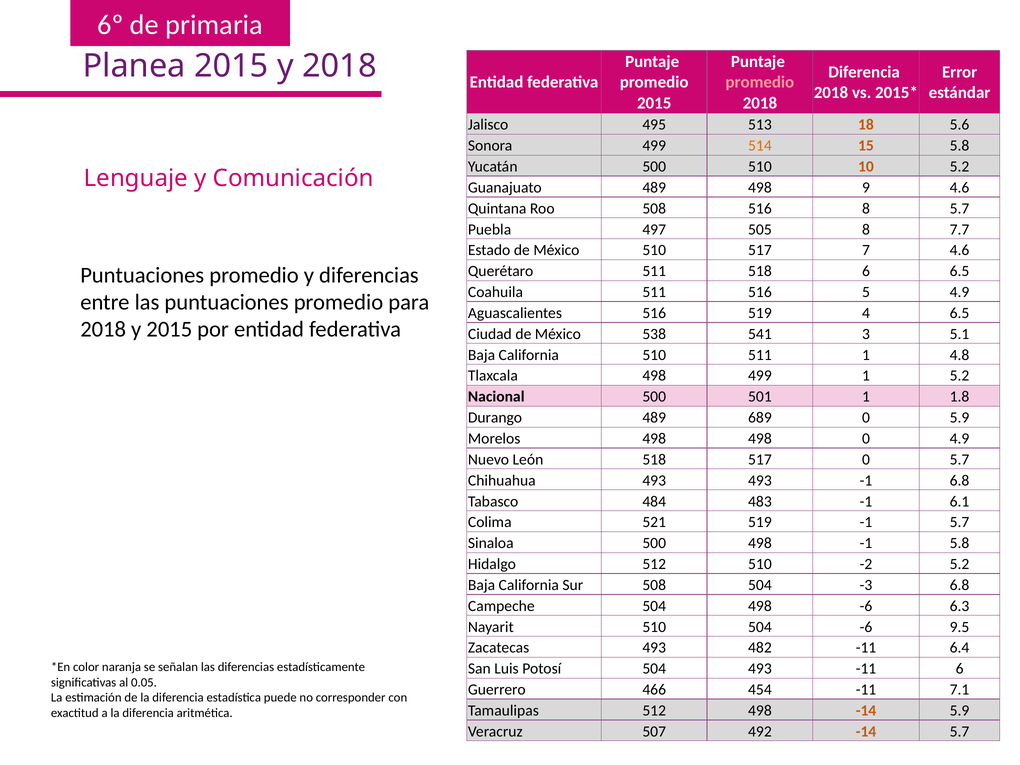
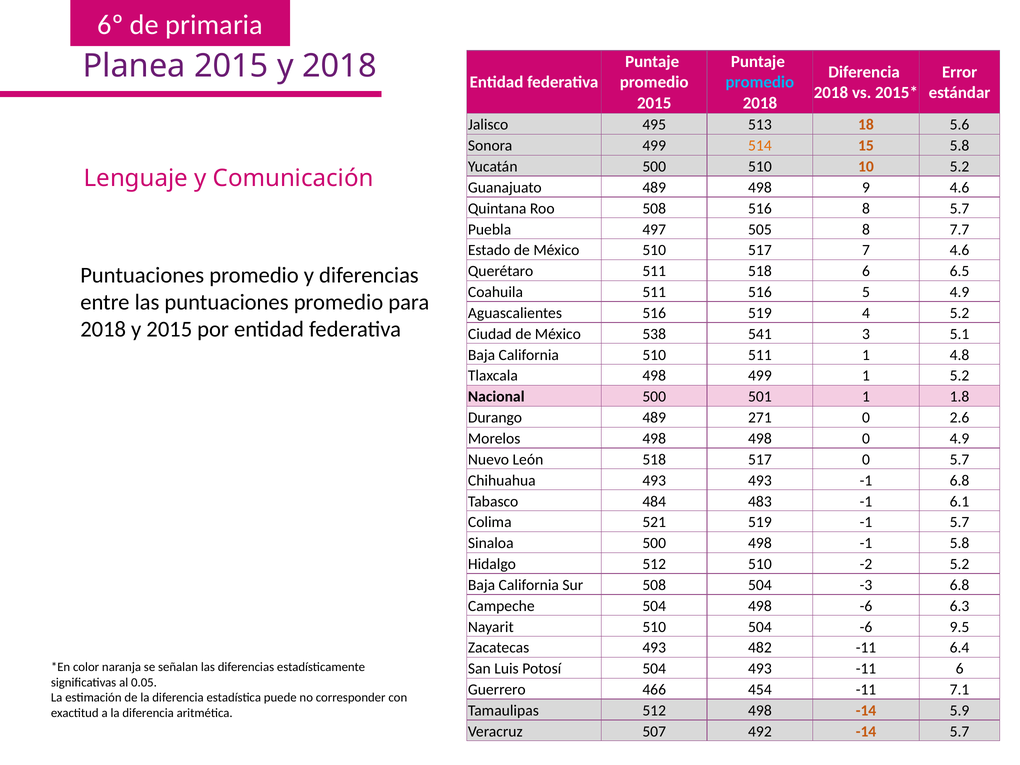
promedio at (760, 82) colour: pink -> light blue
4 6.5: 6.5 -> 5.2
689: 689 -> 271
0 5.9: 5.9 -> 2.6
